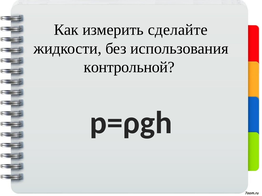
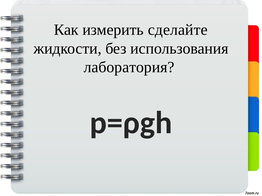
контрольной: контрольной -> лаборатория
